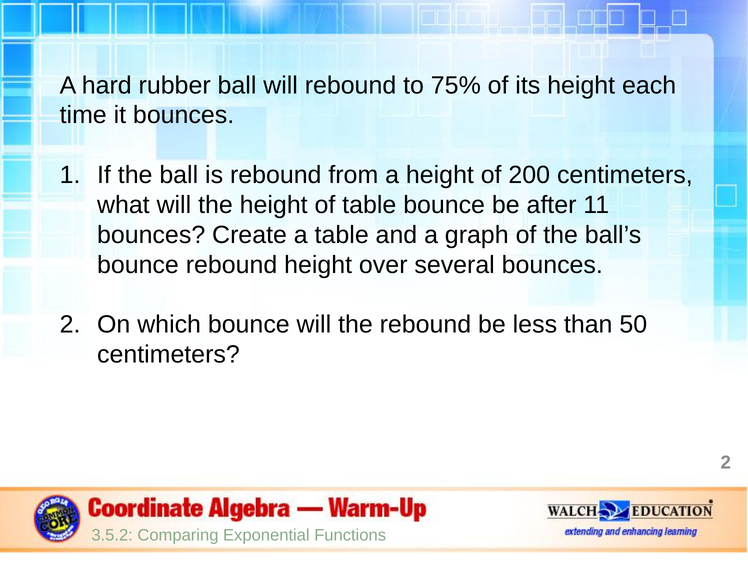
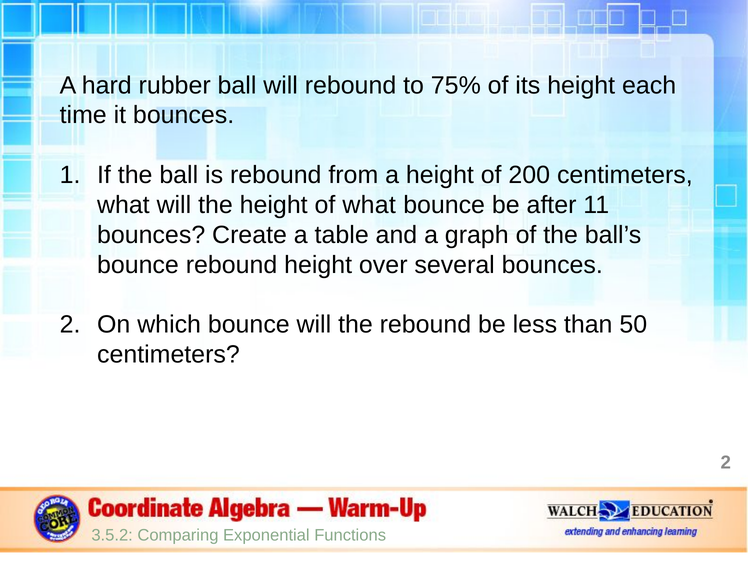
of table: table -> what
